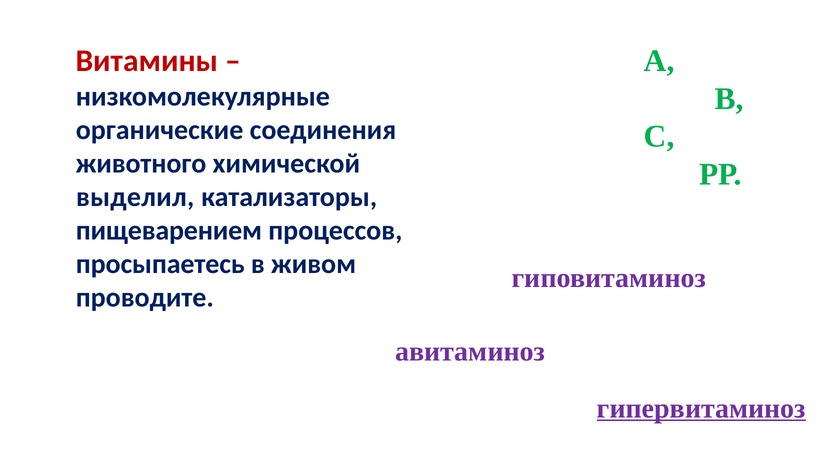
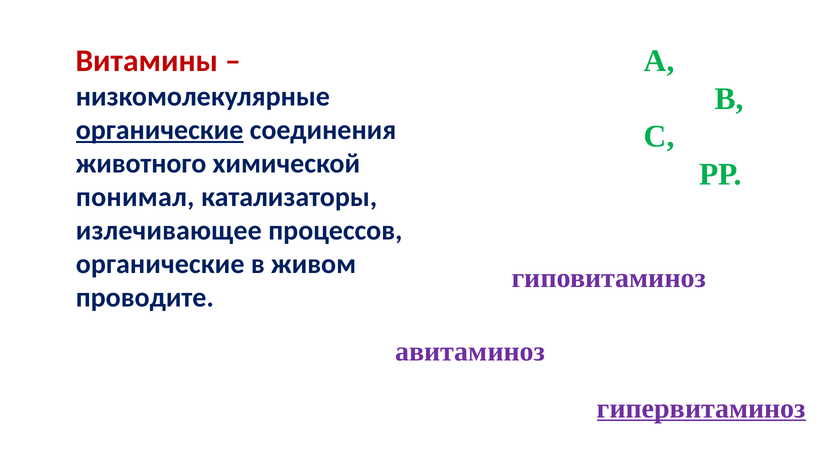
органические at (160, 130) underline: none -> present
выделил: выделил -> понимал
пищеварением: пищеварением -> излечивающее
просыпаетесь at (160, 264): просыпаетесь -> органические
